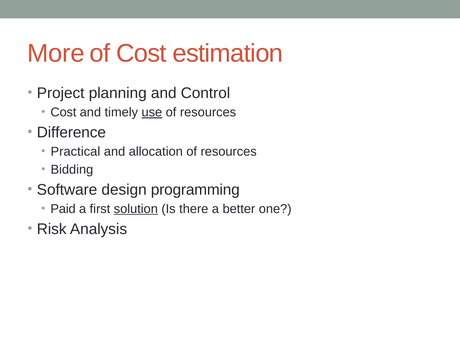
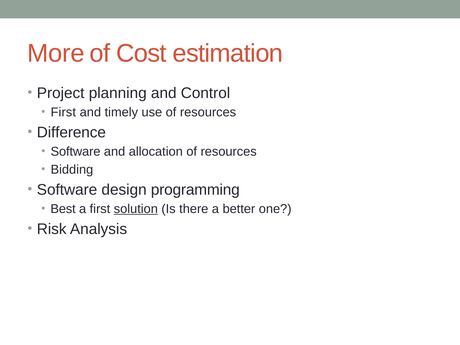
Cost at (63, 112): Cost -> First
use underline: present -> none
Practical at (75, 152): Practical -> Software
Paid: Paid -> Best
